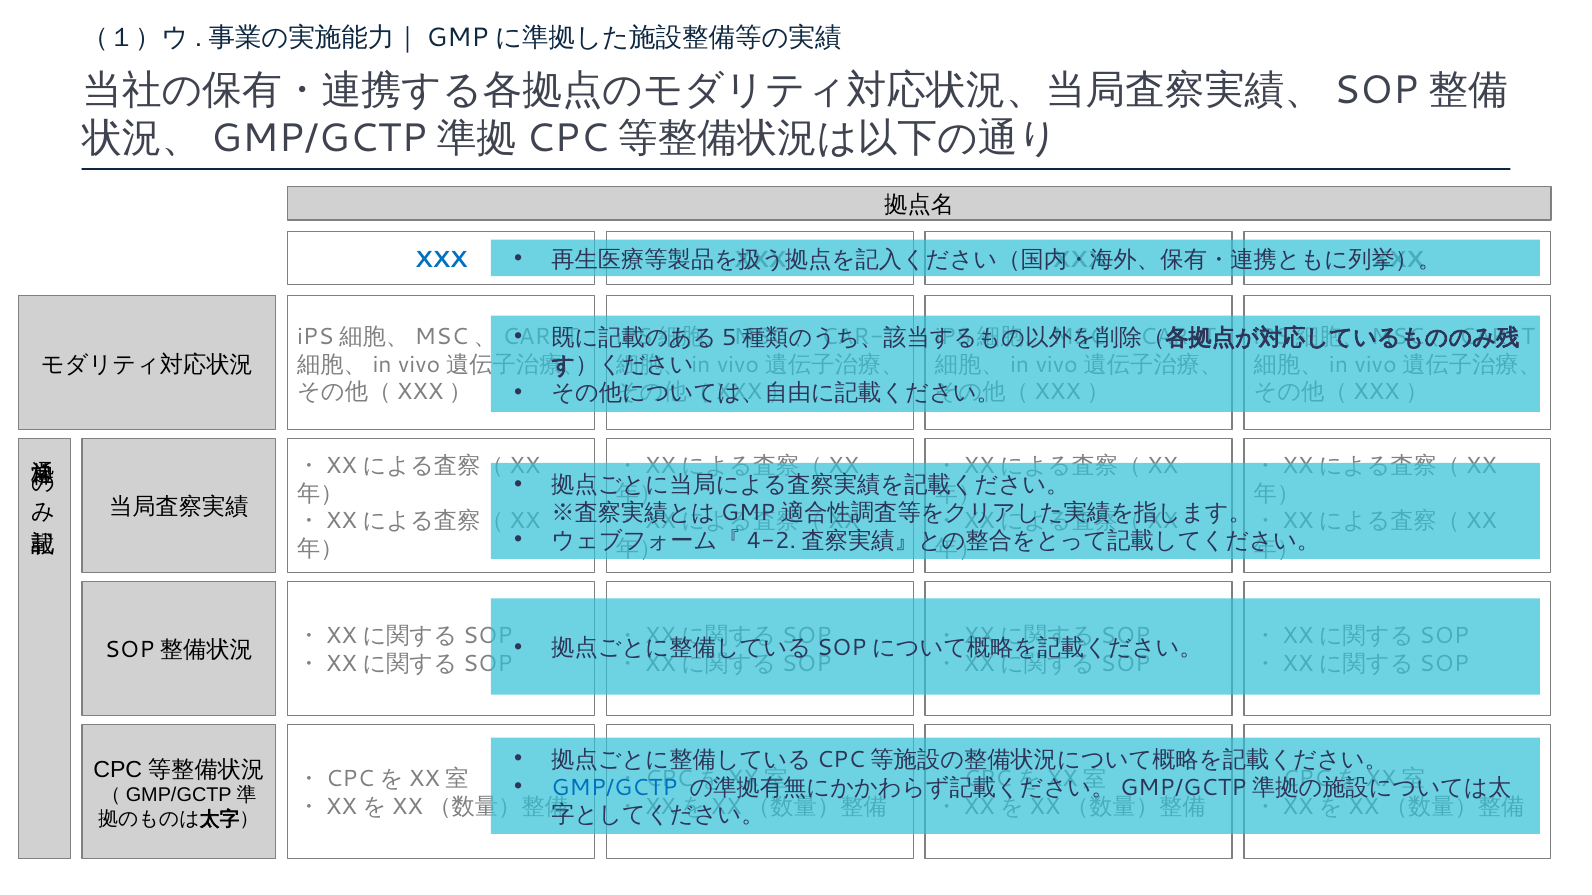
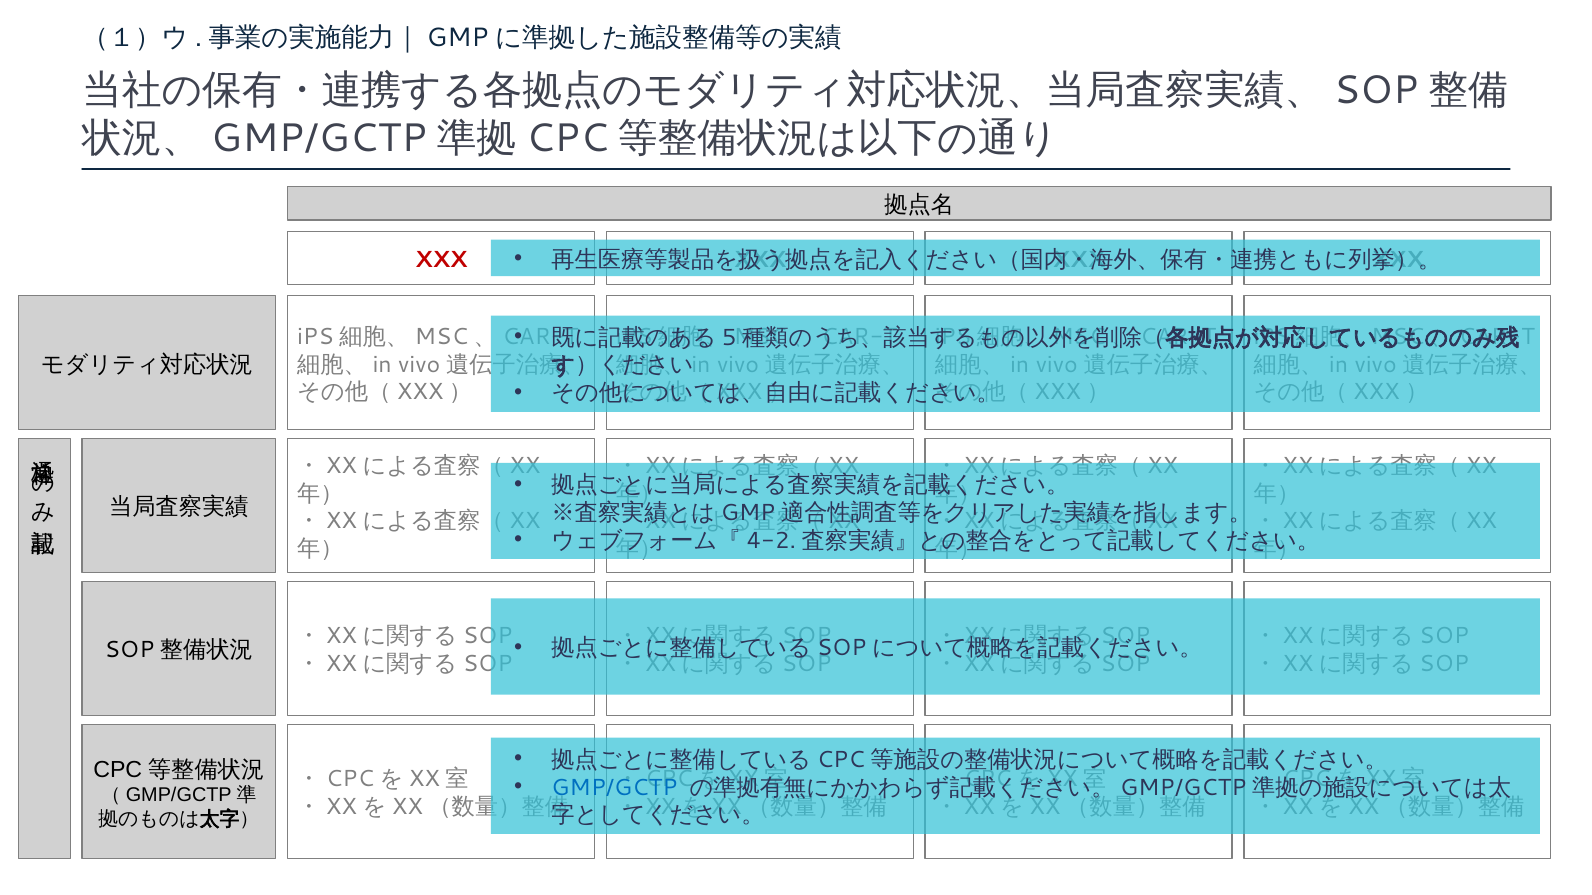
XXX at (441, 260) colour: blue -> red
